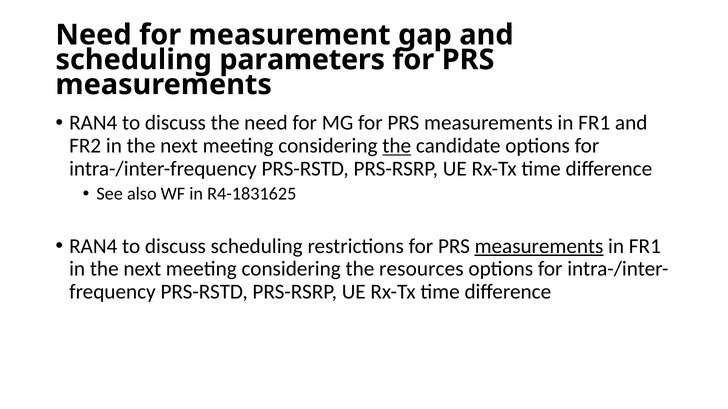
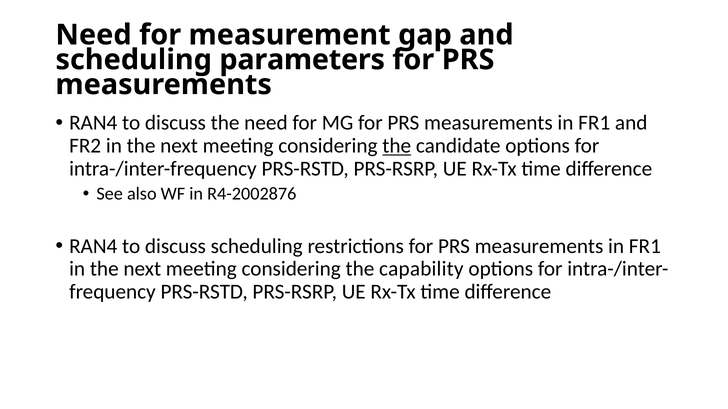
R4-1831625: R4-1831625 -> R4-2002876
measurements at (539, 246) underline: present -> none
resources: resources -> capability
